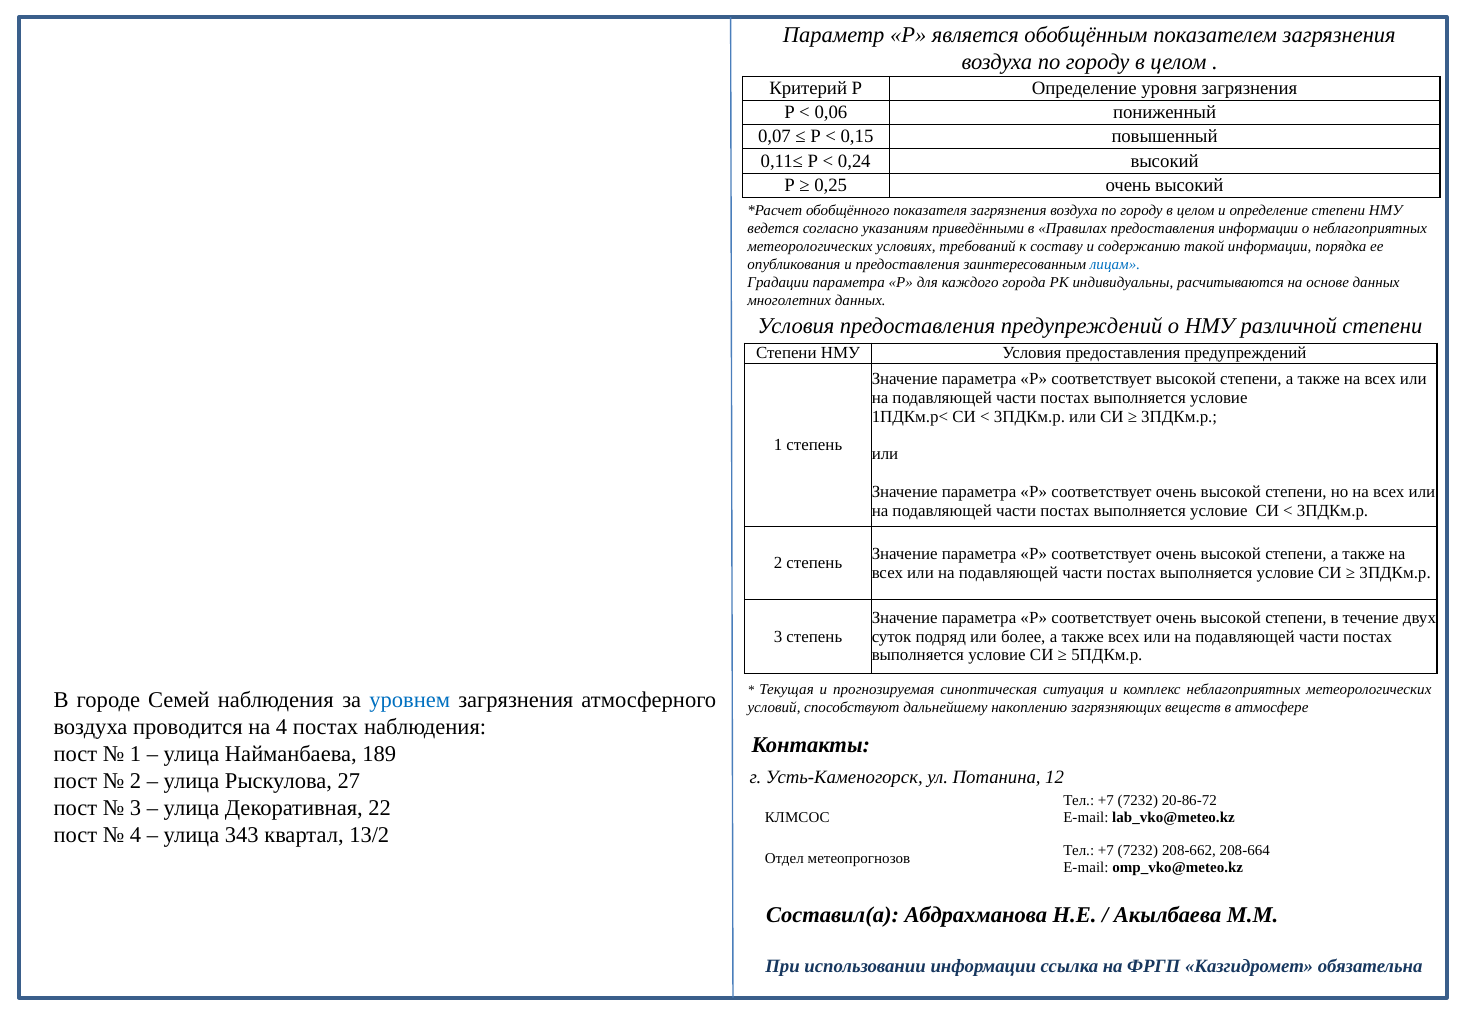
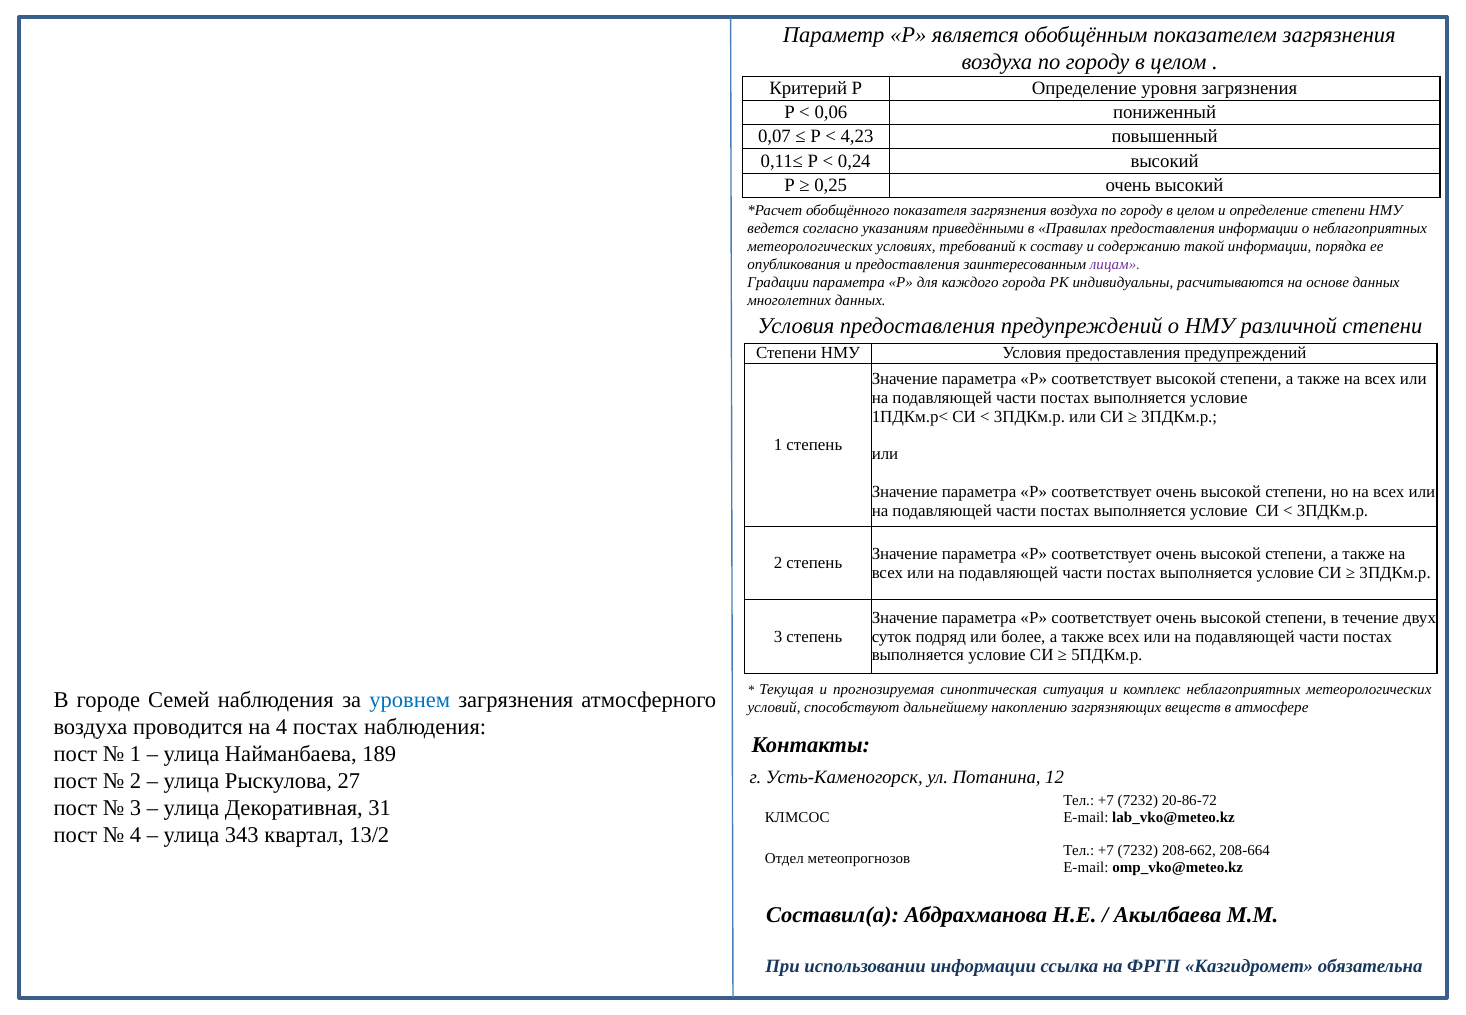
0,15: 0,15 -> 4,23
лицам colour: blue -> purple
22: 22 -> 31
